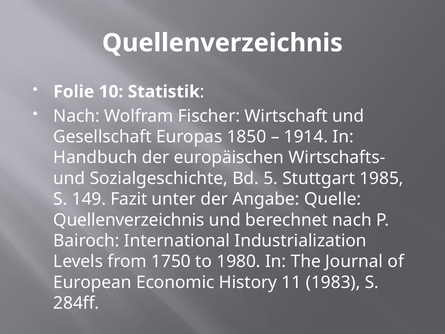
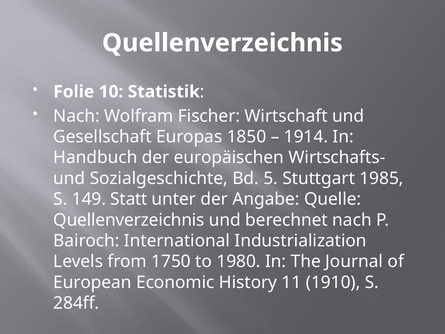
Fazit: Fazit -> Statt
1983: 1983 -> 1910
